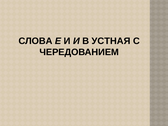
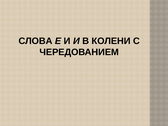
УСТНАЯ: УСТНАЯ -> КОЛЕНИ
